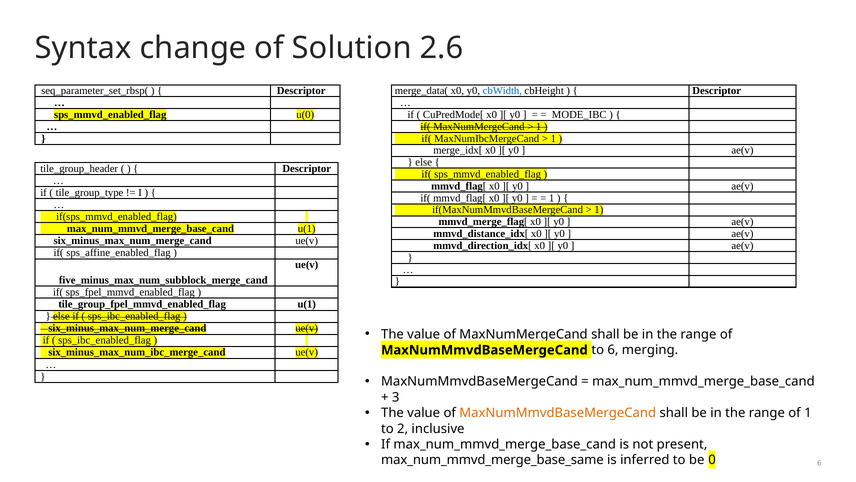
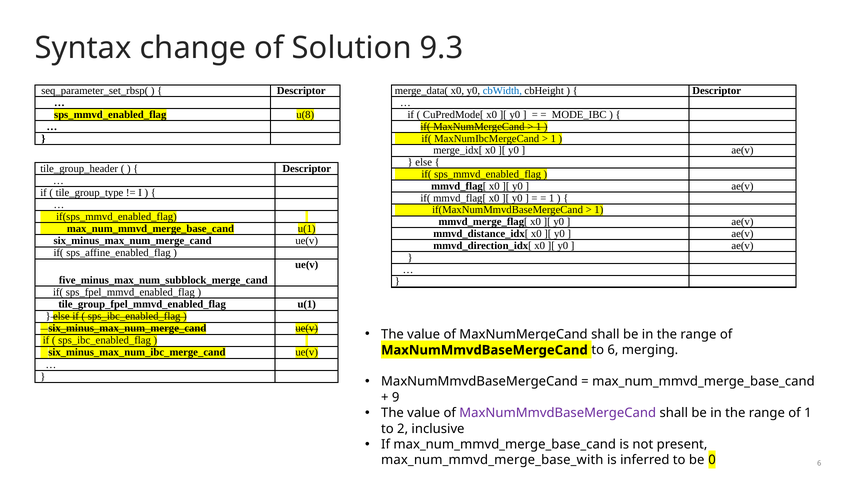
2.6: 2.6 -> 9.3
u(0: u(0 -> u(8
3: 3 -> 9
MaxNumMmvdBaseMergeCand at (558, 413) colour: orange -> purple
max_num_mmvd_merge_base_same: max_num_mmvd_merge_base_same -> max_num_mmvd_merge_base_with
